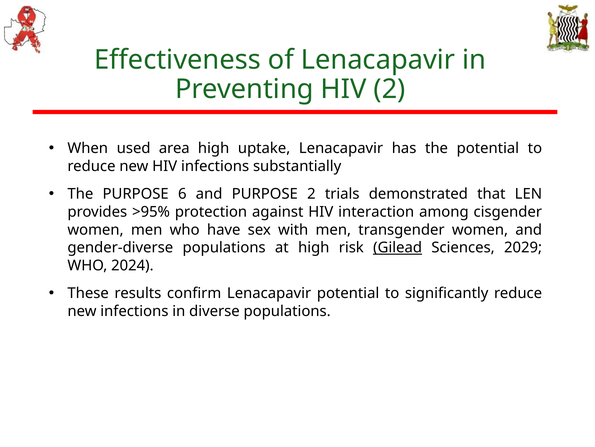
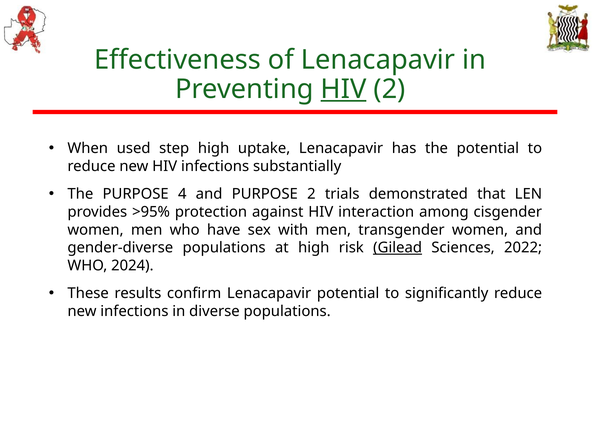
HIV at (344, 89) underline: none -> present
area: area -> step
6: 6 -> 4
2029: 2029 -> 2022
